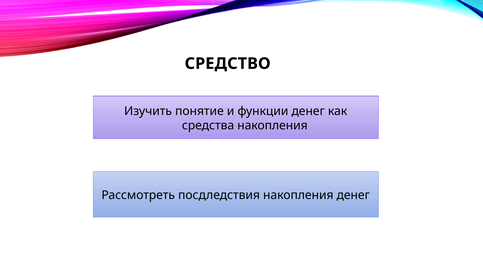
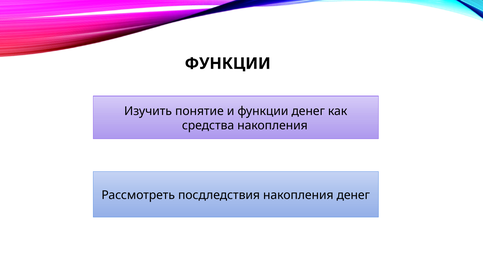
СРЕДСТВО at (228, 63): СРЕДСТВО -> ФУНКЦИИ
